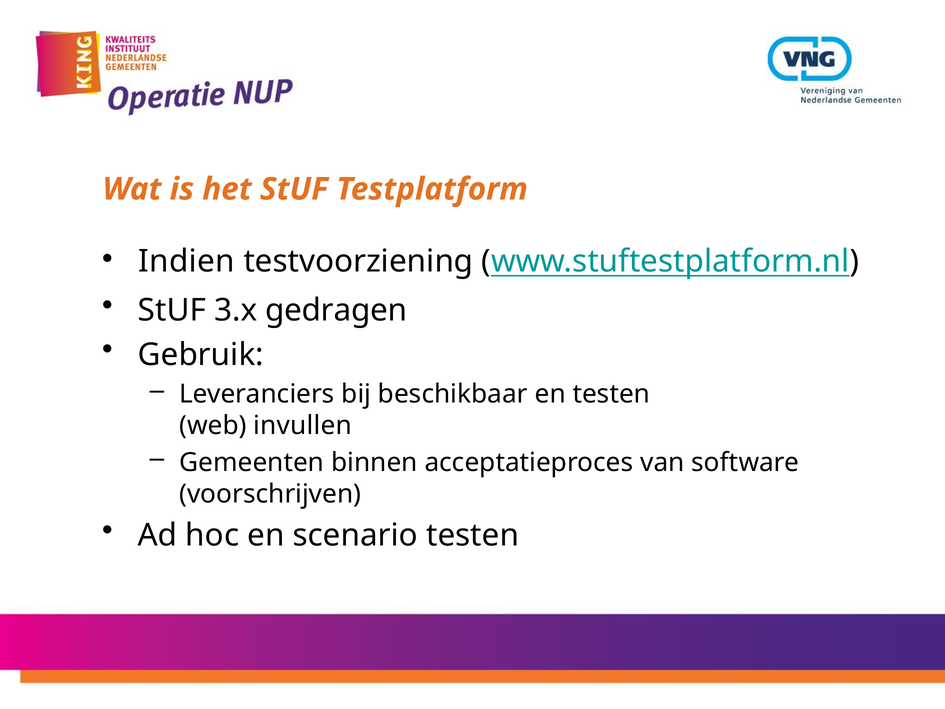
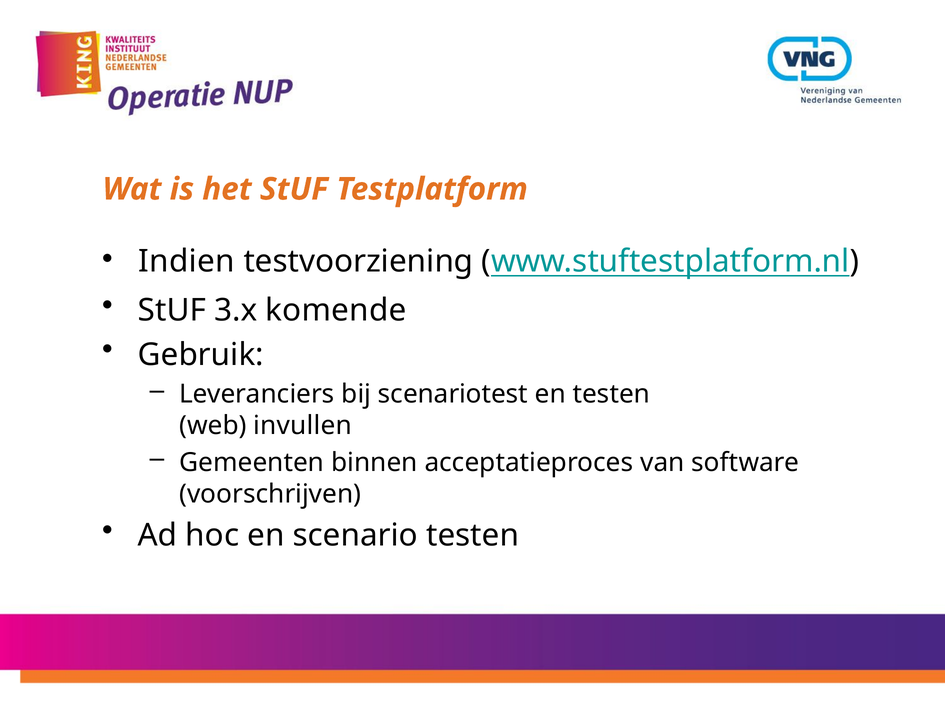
gedragen: gedragen -> komende
beschikbaar: beschikbaar -> scenariotest
